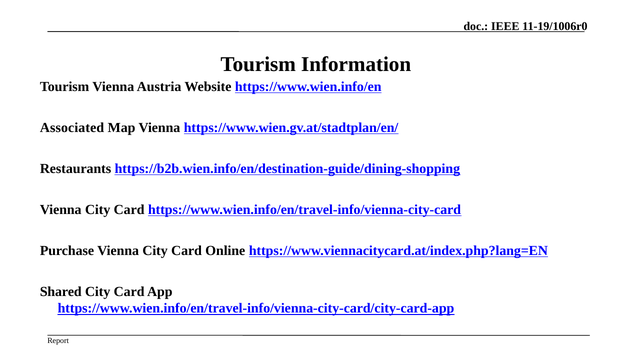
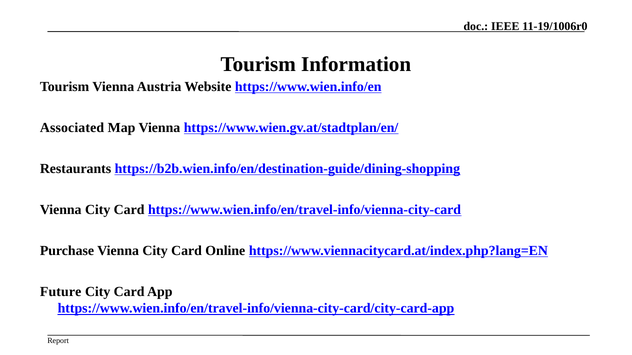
Shared: Shared -> Future
